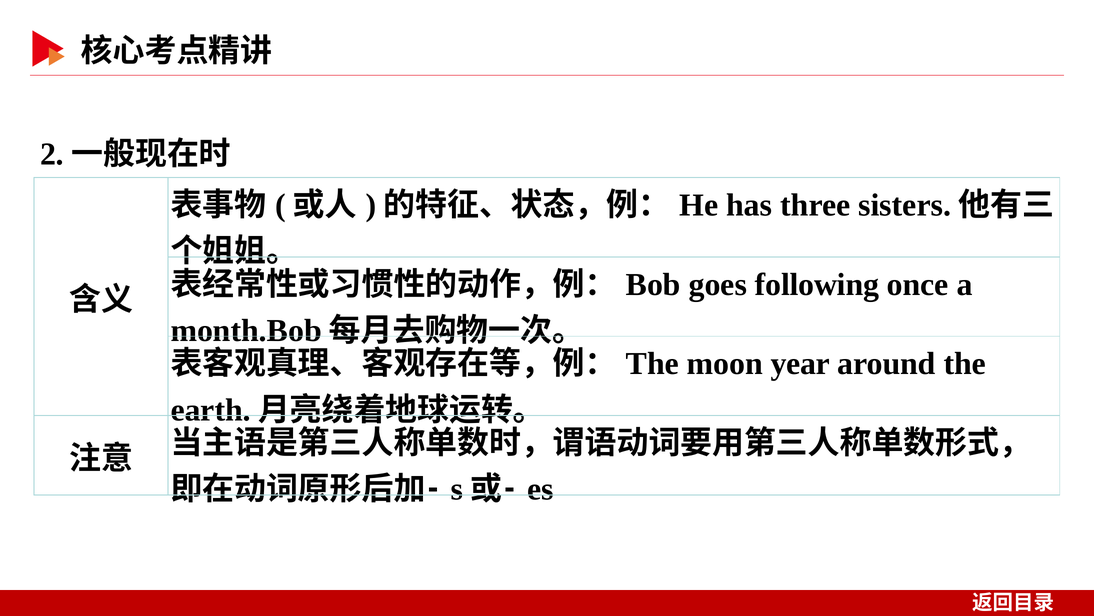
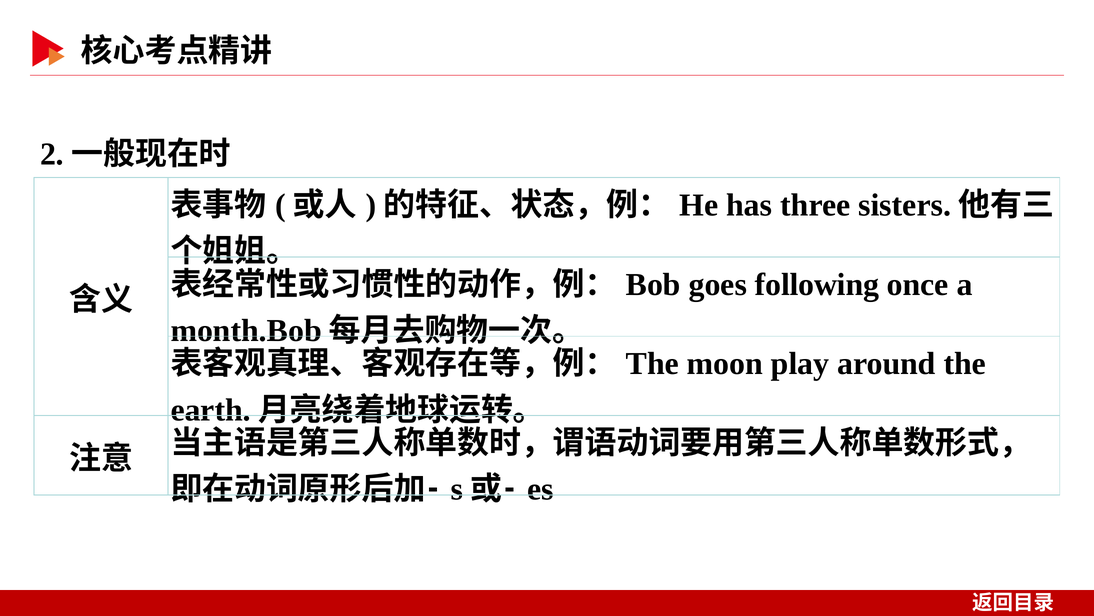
year: year -> play
